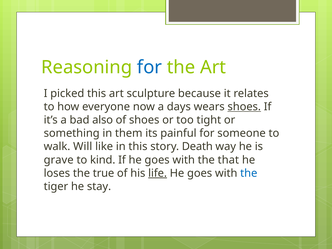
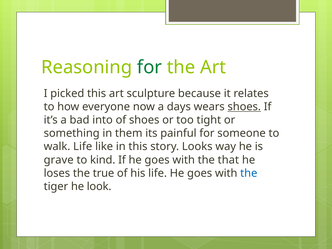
for at (150, 67) colour: blue -> green
also: also -> into
walk Will: Will -> Life
Death: Death -> Looks
life at (158, 173) underline: present -> none
stay: stay -> look
